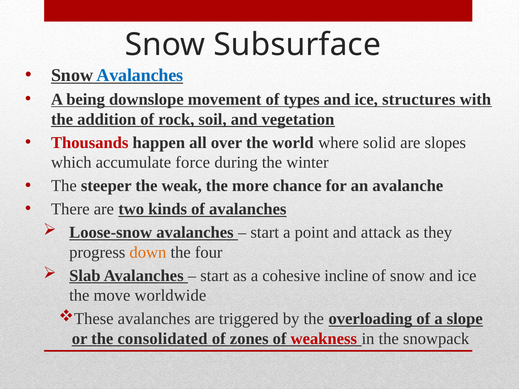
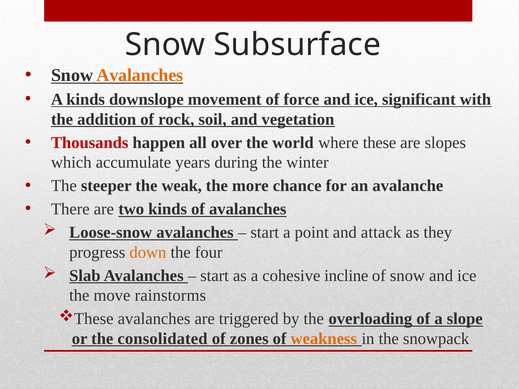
Avalanches at (140, 75) colour: blue -> orange
A being: being -> kinds
types: types -> force
structures: structures -> significant
solid: solid -> these
force: force -> years
worldwide: worldwide -> rainstorms
weakness colour: red -> orange
